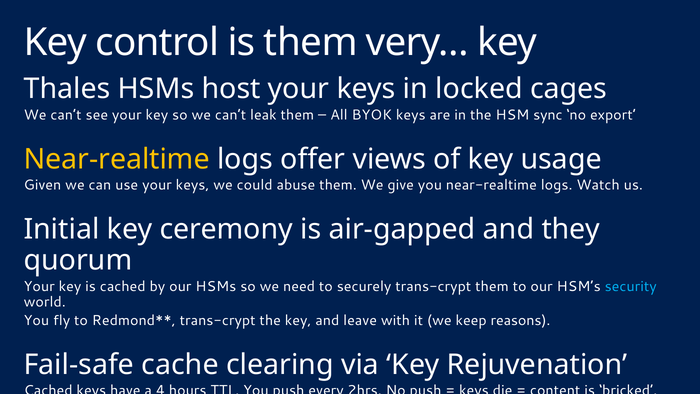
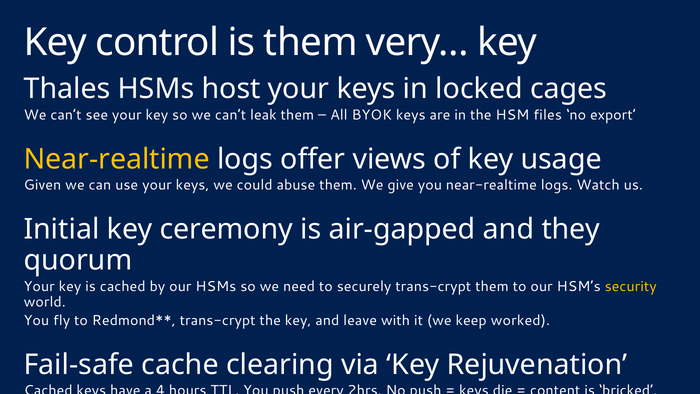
sync: sync -> files
security colour: light blue -> yellow
reasons: reasons -> worked
